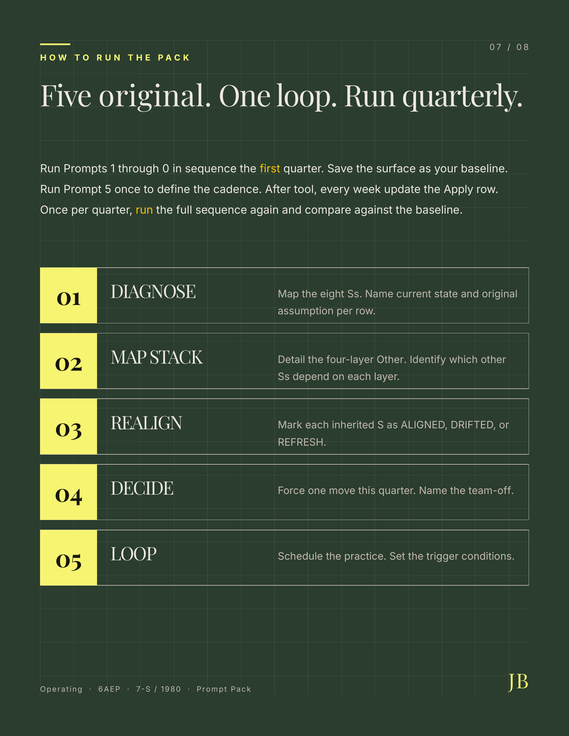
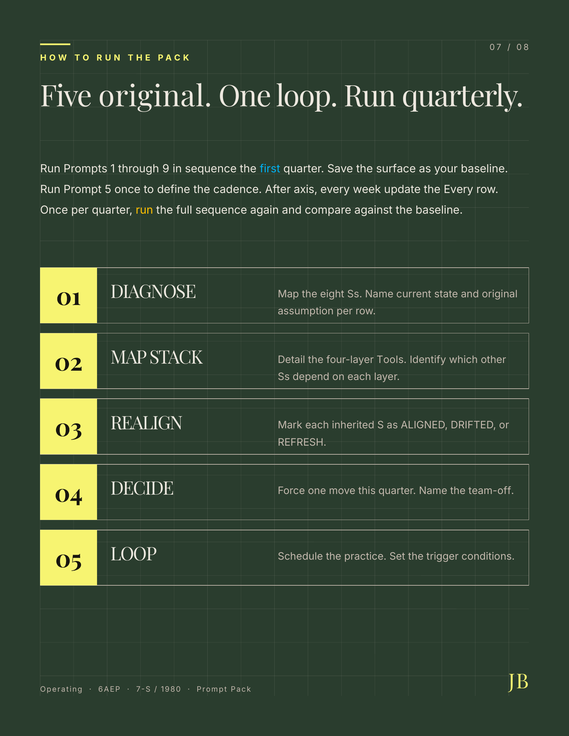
0: 0 -> 9
first colour: yellow -> light blue
tool: tool -> axis
the Apply: Apply -> Every
four-layer Other: Other -> Tools
